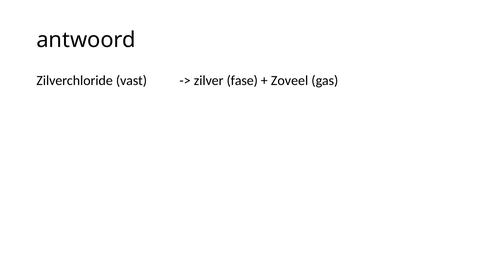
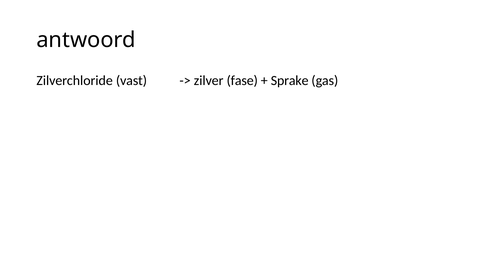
Zoveel: Zoveel -> Sprake
